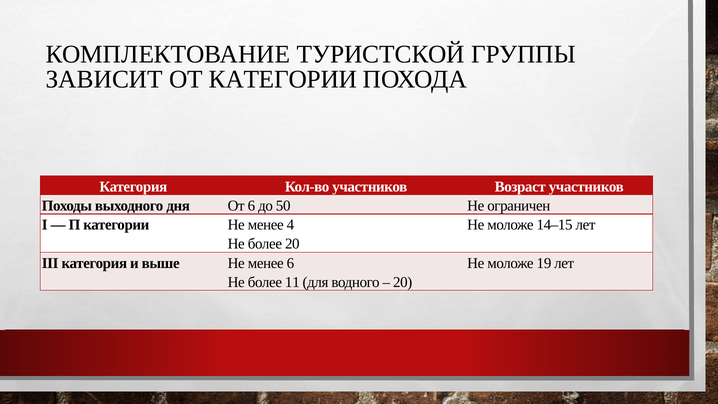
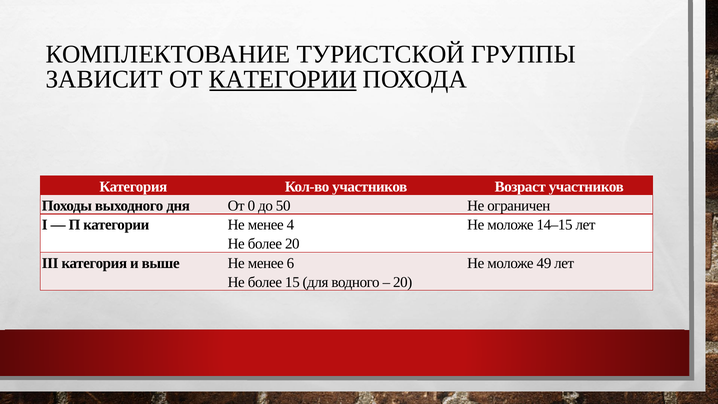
КАТЕГОРИИ at (283, 79) underline: none -> present
От 6: 6 -> 0
19: 19 -> 49
11: 11 -> 15
